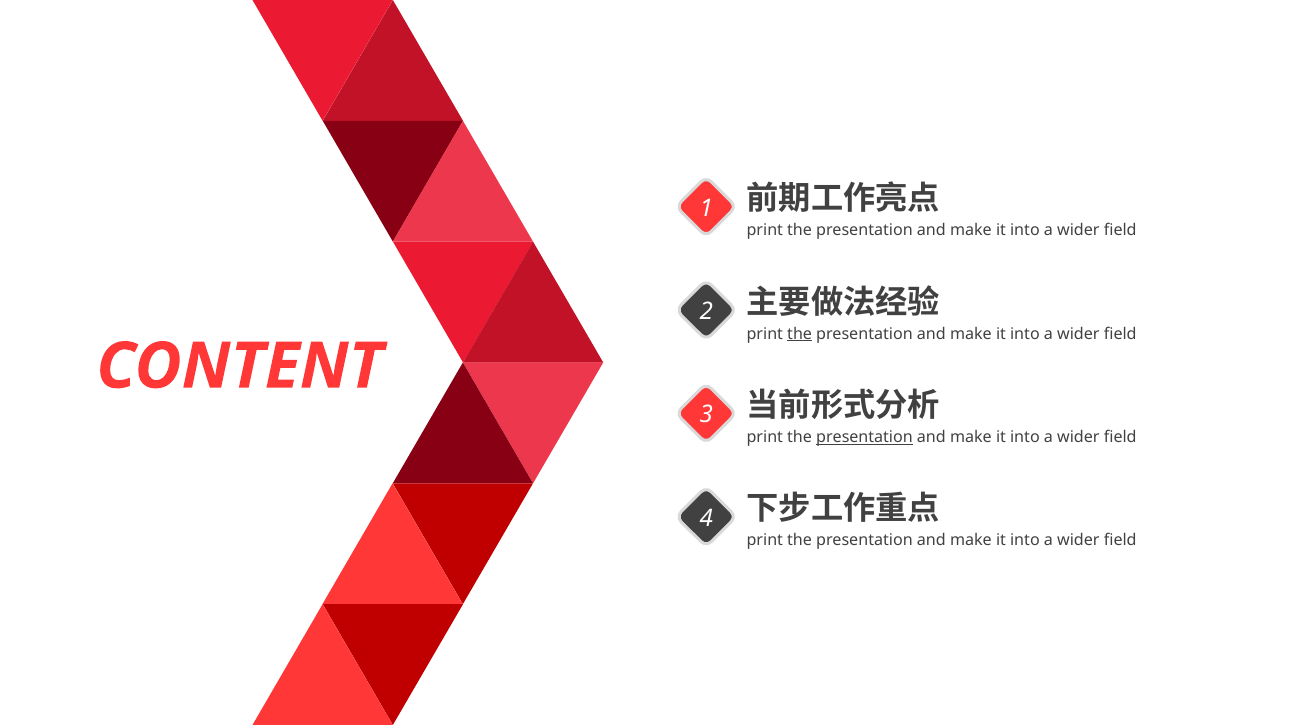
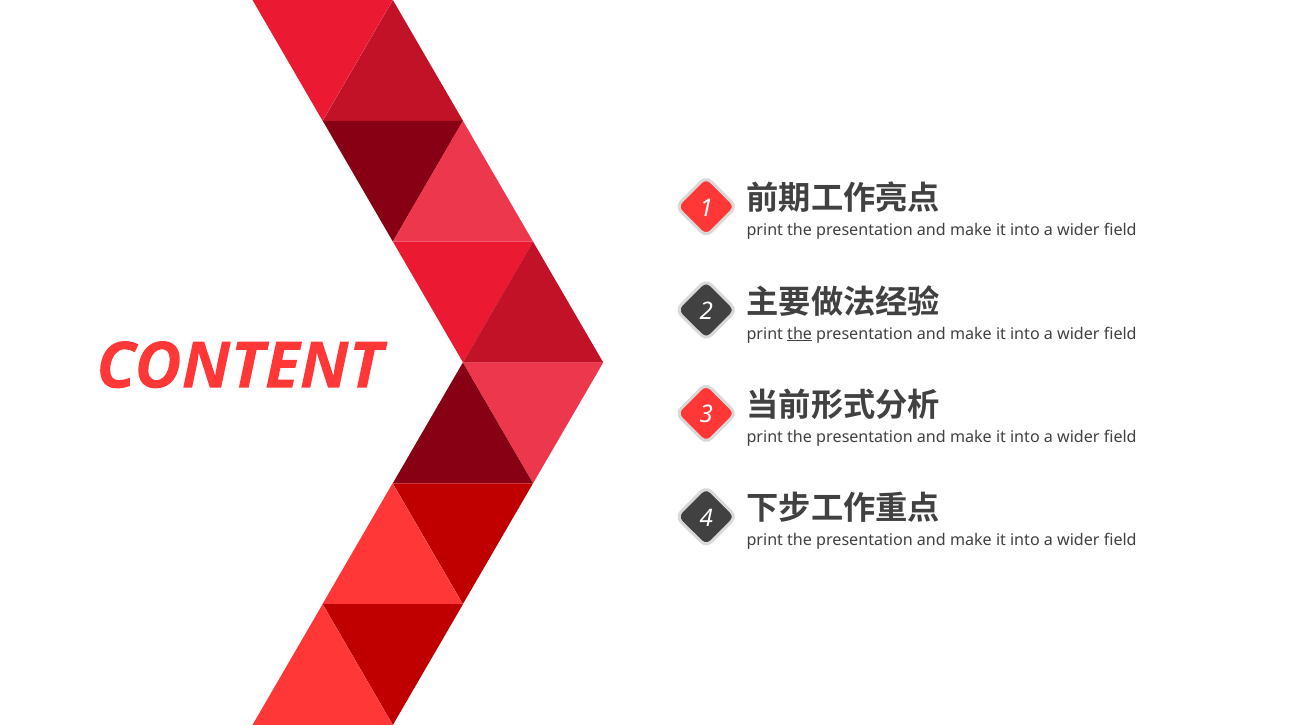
presentation at (864, 438) underline: present -> none
